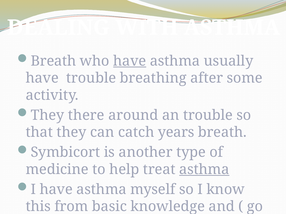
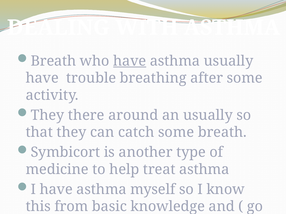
an trouble: trouble -> usually
catch years: years -> some
asthma at (204, 170) underline: present -> none
